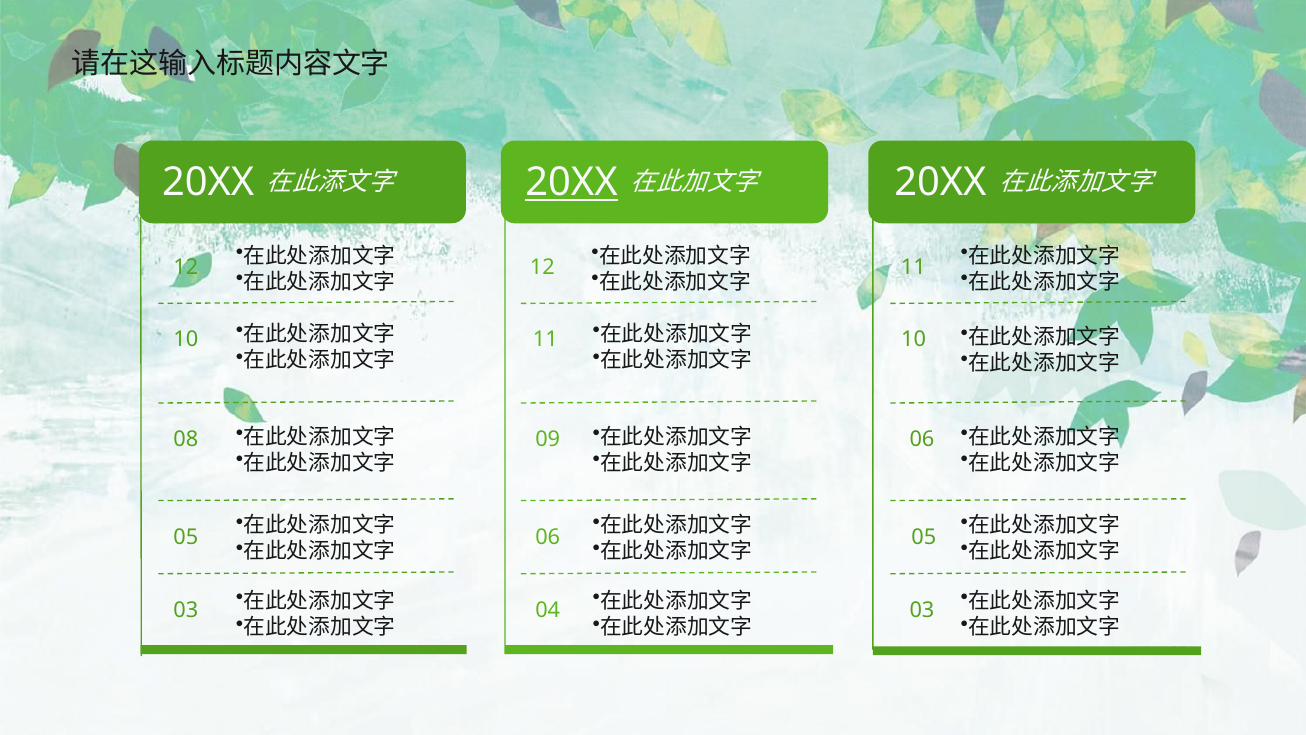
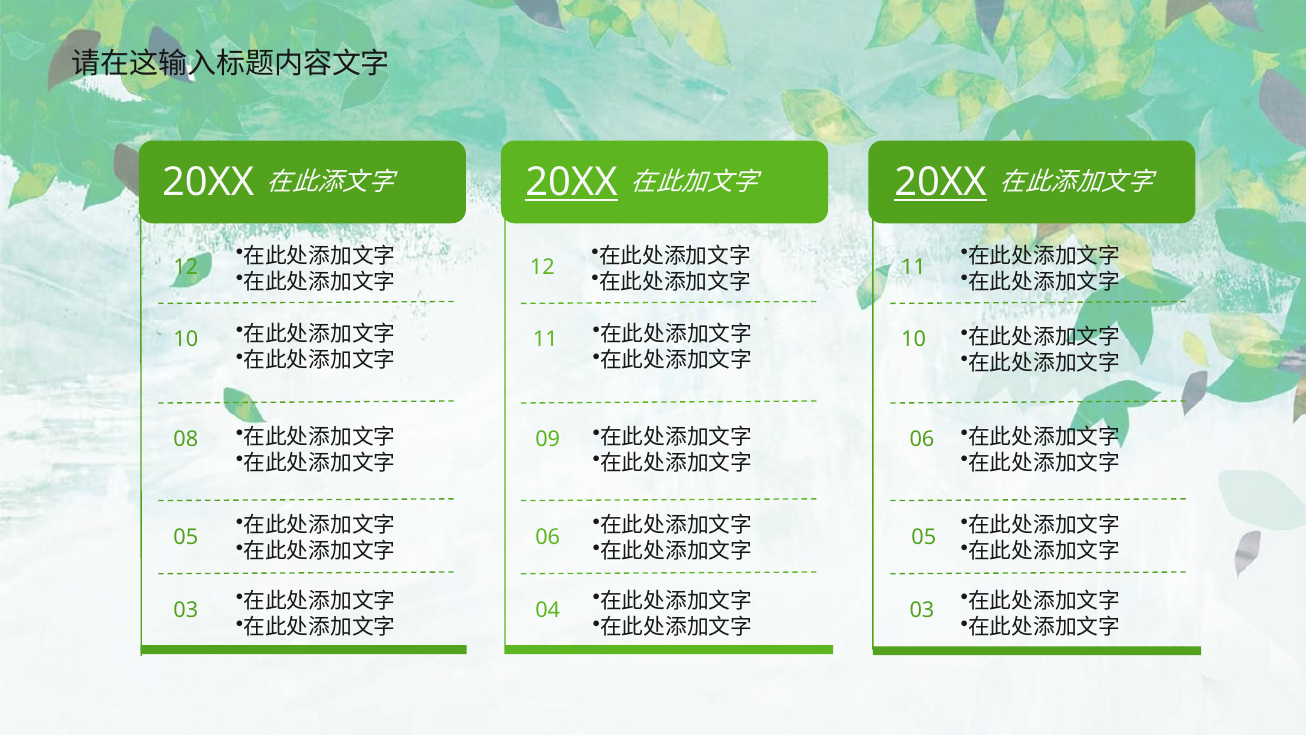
20XX at (941, 183) underline: none -> present
